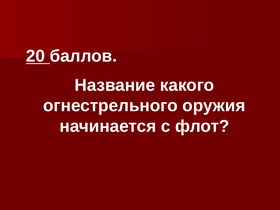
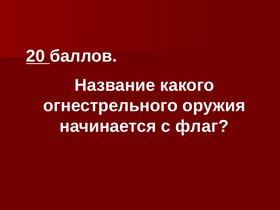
флот: флот -> флаг
